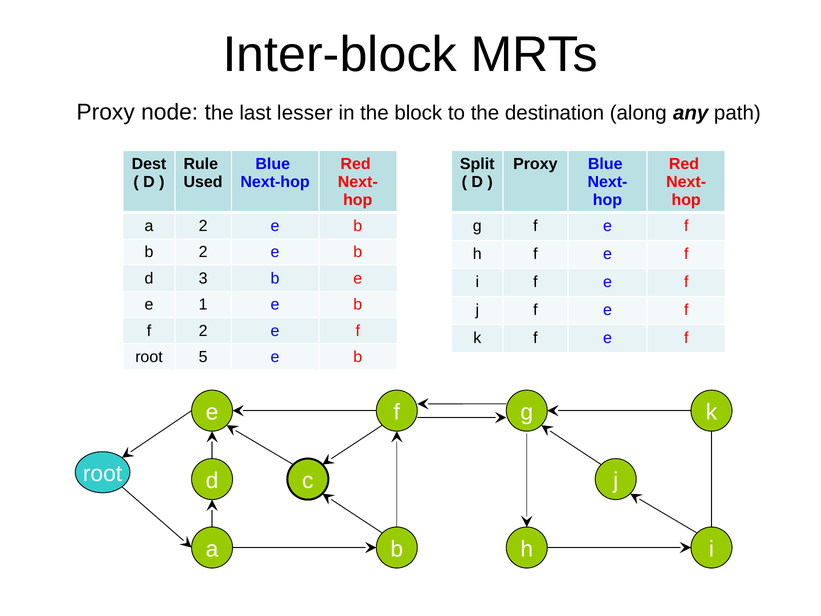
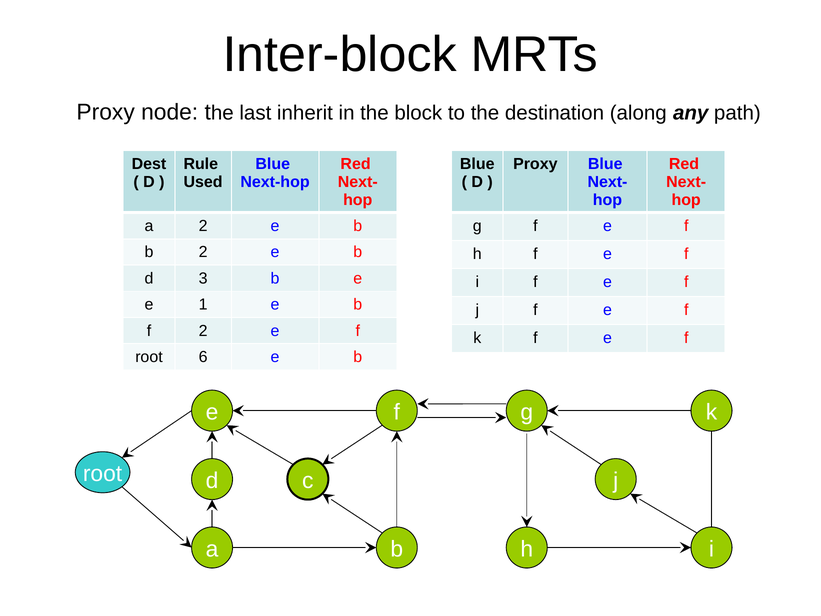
lesser: lesser -> inherit
Split at (477, 164): Split -> Blue
5: 5 -> 6
